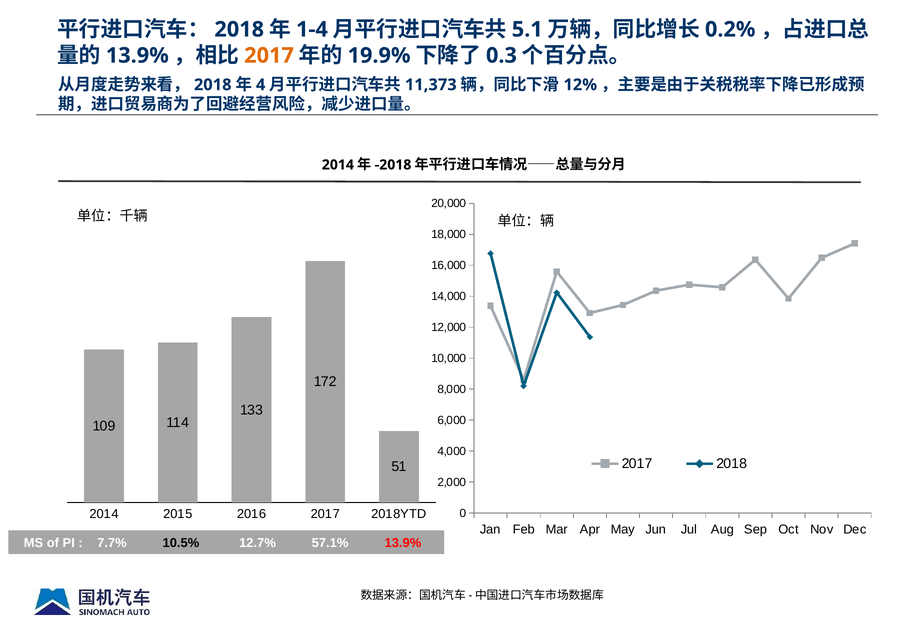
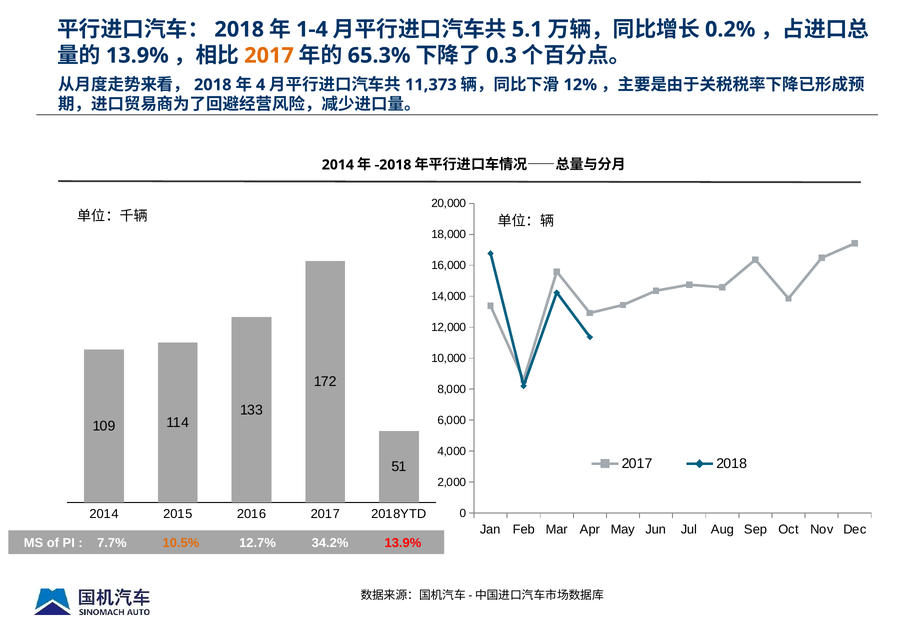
19.9%: 19.9% -> 65.3%
10.5% colour: black -> orange
57.1%: 57.1% -> 34.2%
